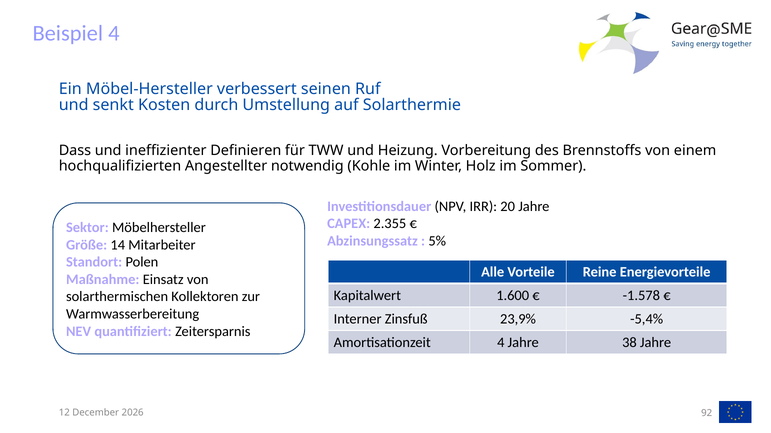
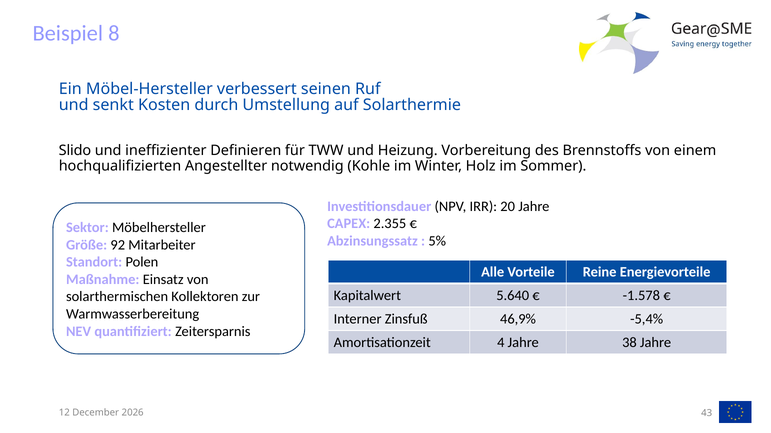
Beispiel 4: 4 -> 8
Dass: Dass -> Slido
14: 14 -> 92
1.600: 1.600 -> 5.640
23,9%: 23,9% -> 46,9%
92: 92 -> 43
